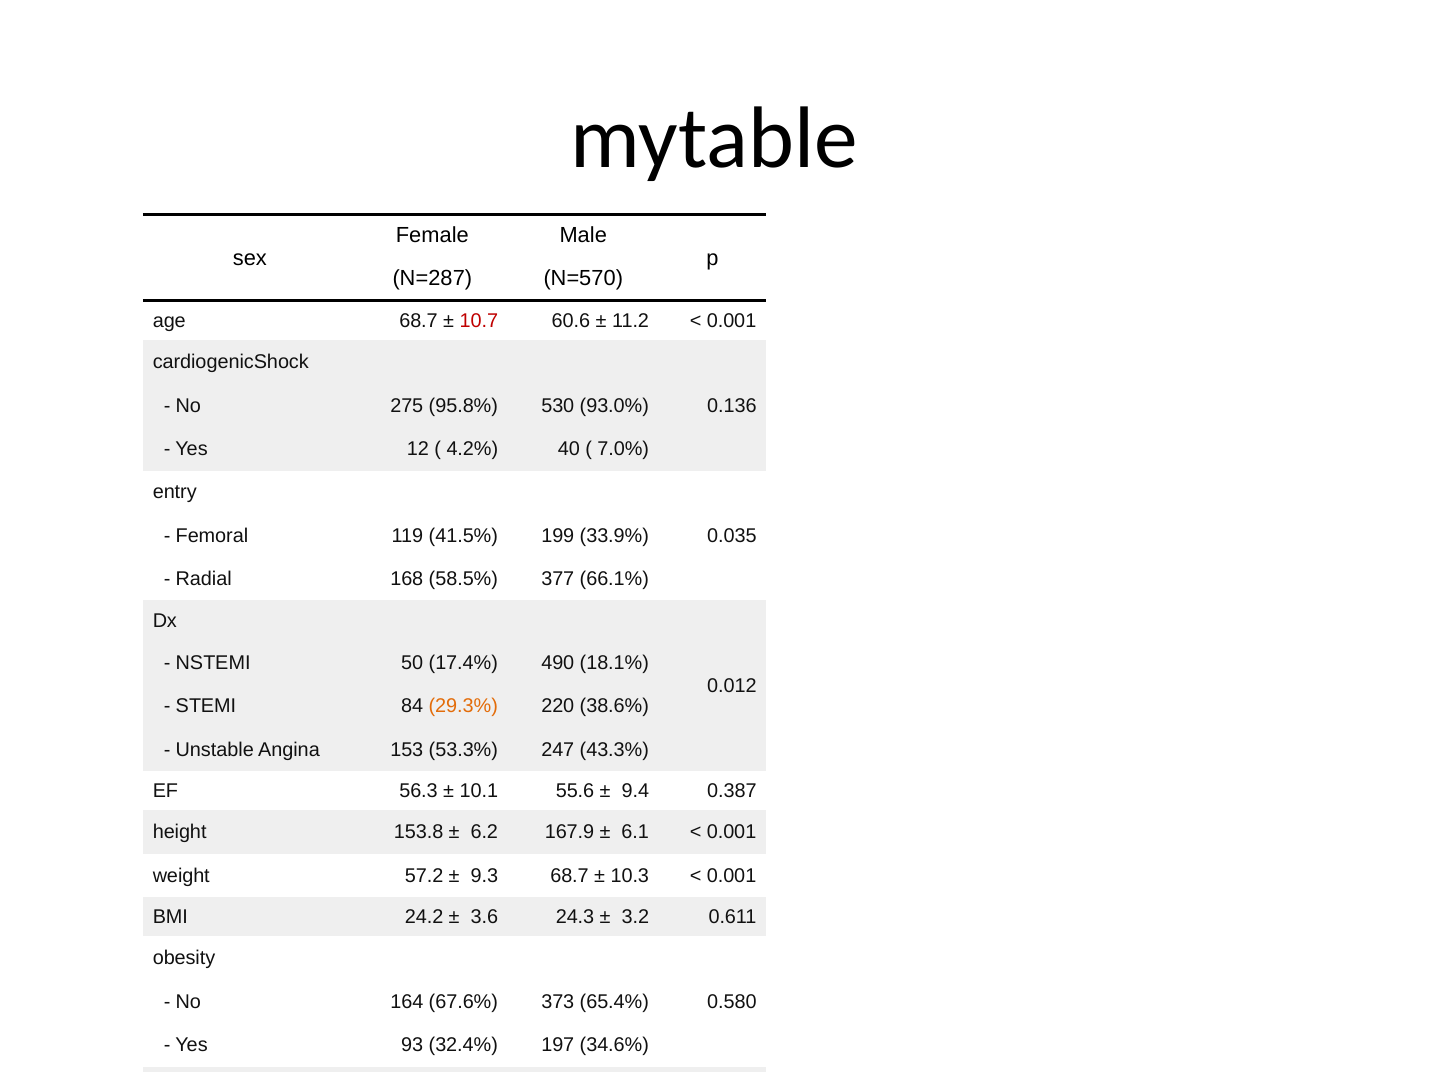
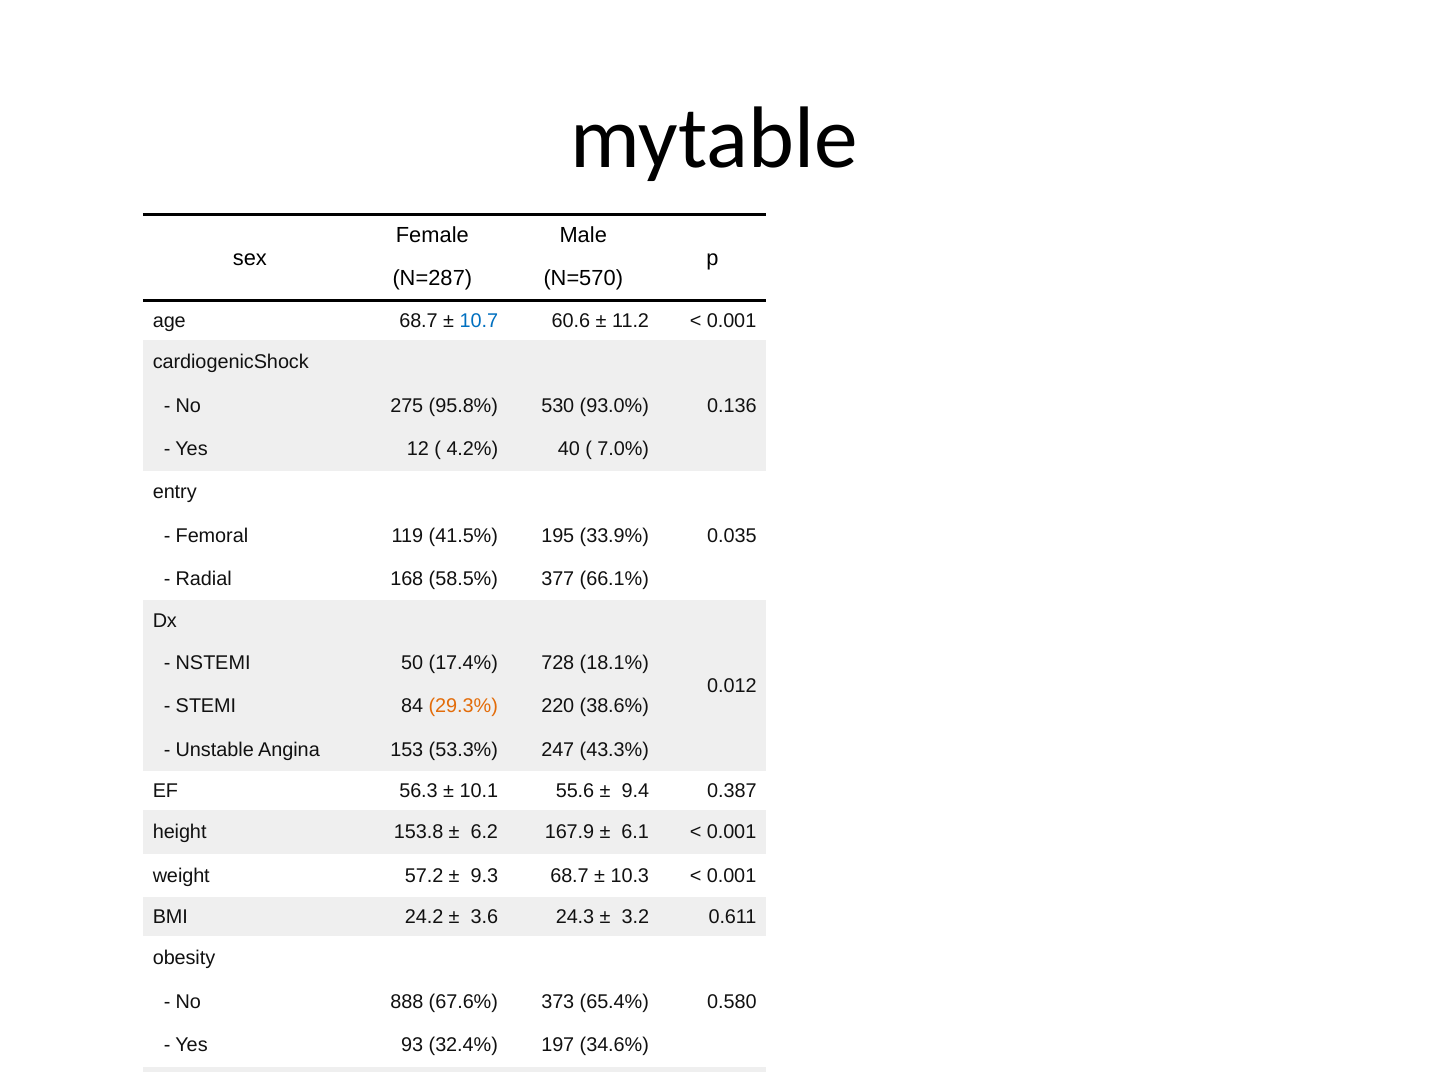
10.7 colour: red -> blue
199: 199 -> 195
490: 490 -> 728
164: 164 -> 888
